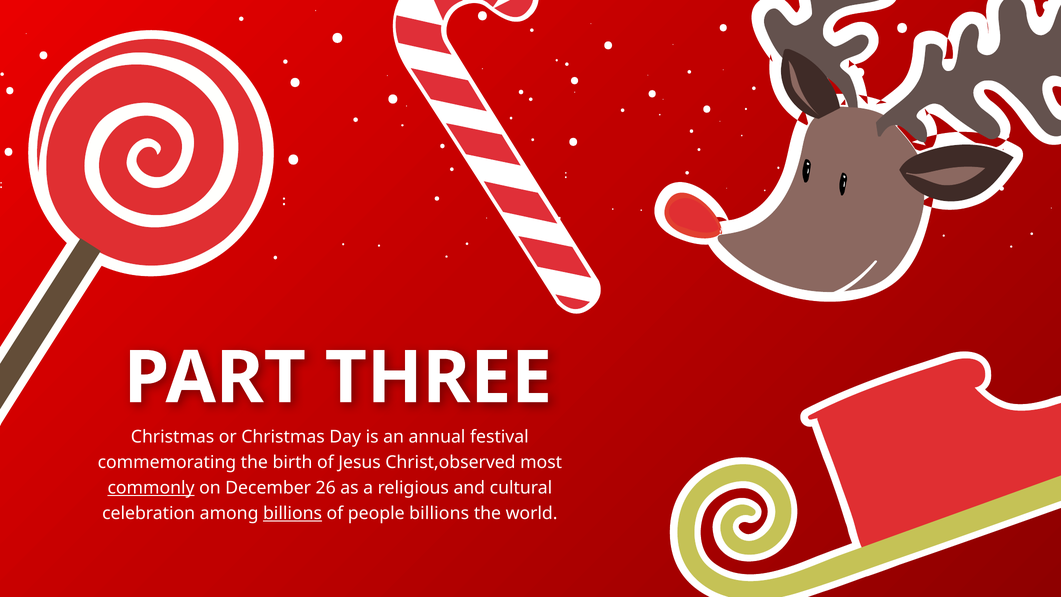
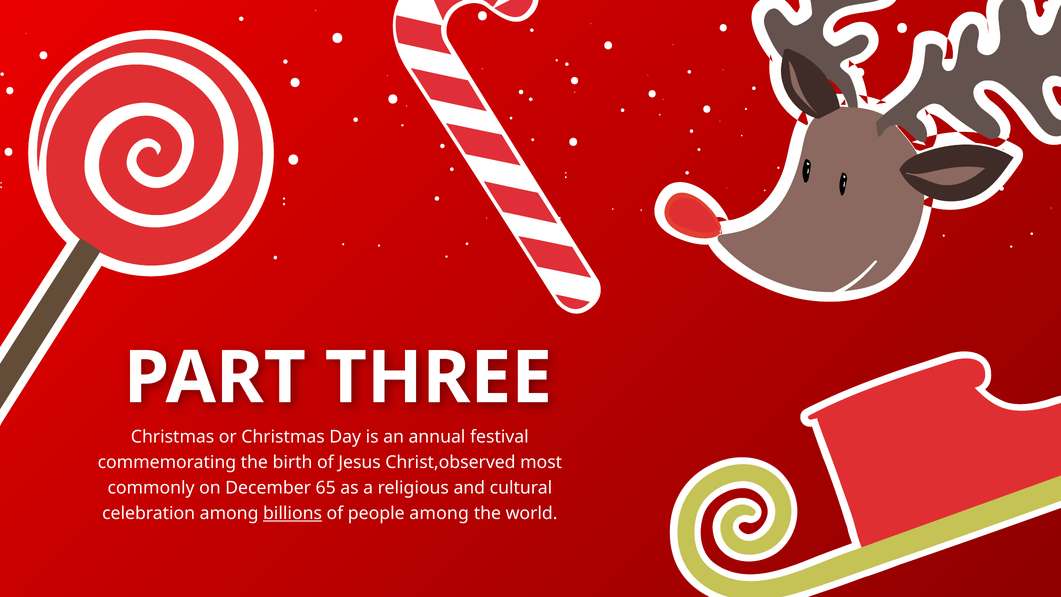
commonly underline: present -> none
26: 26 -> 65
people billions: billions -> among
